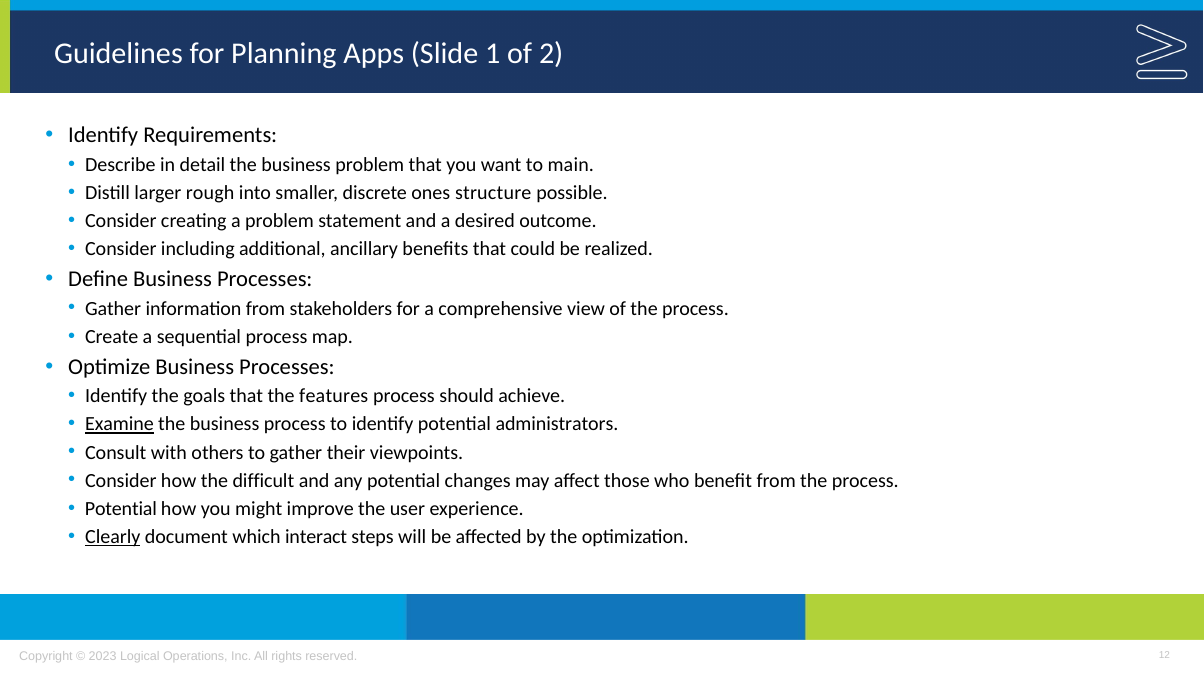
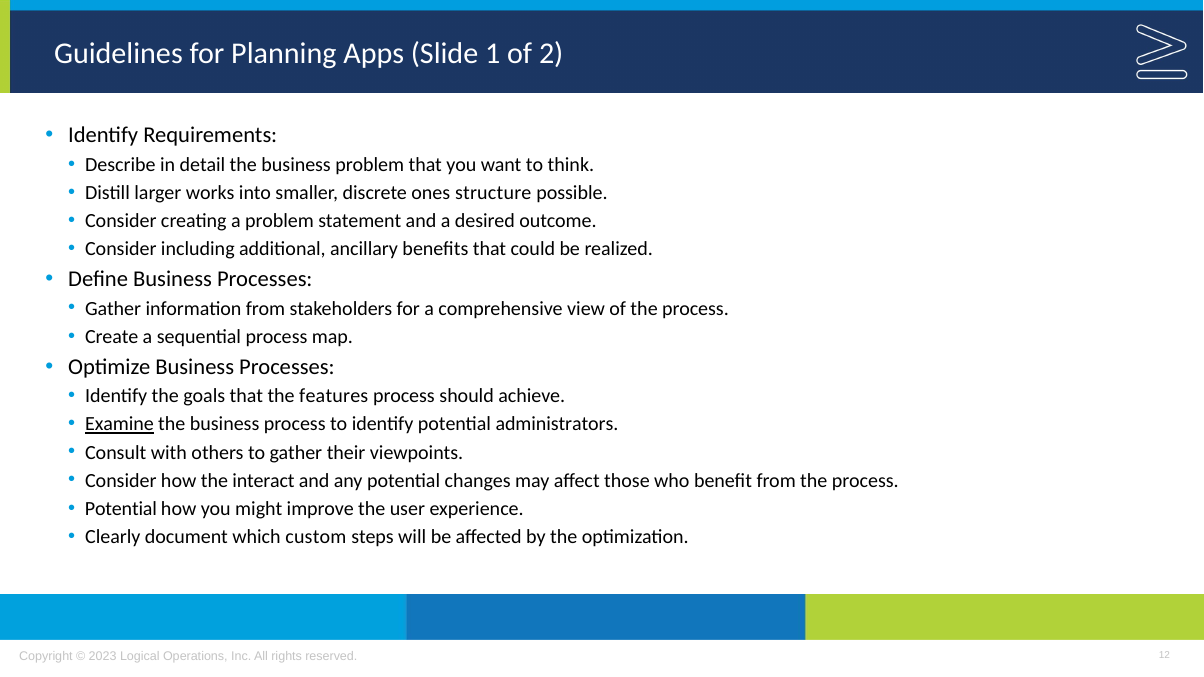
main: main -> think
rough: rough -> works
difficult: difficult -> interact
Clearly underline: present -> none
interact: interact -> custom
